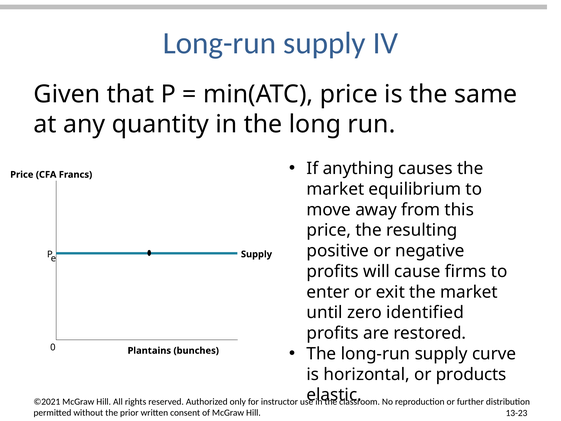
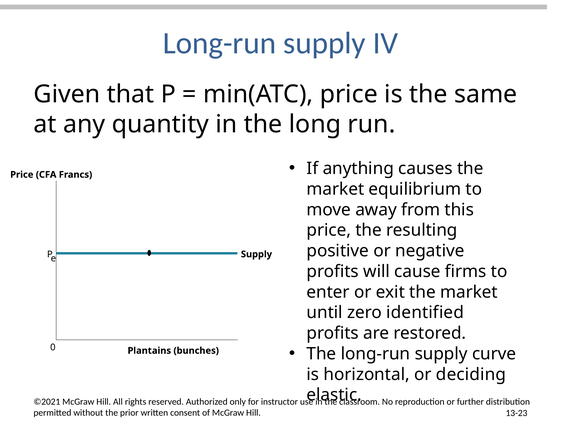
products: products -> deciding
